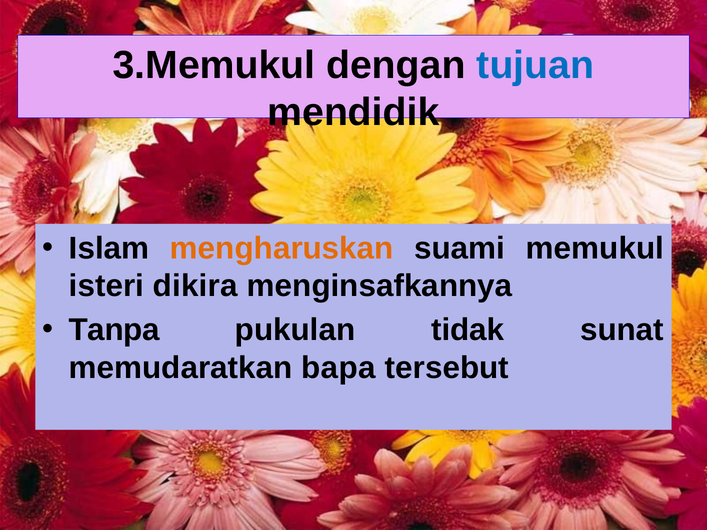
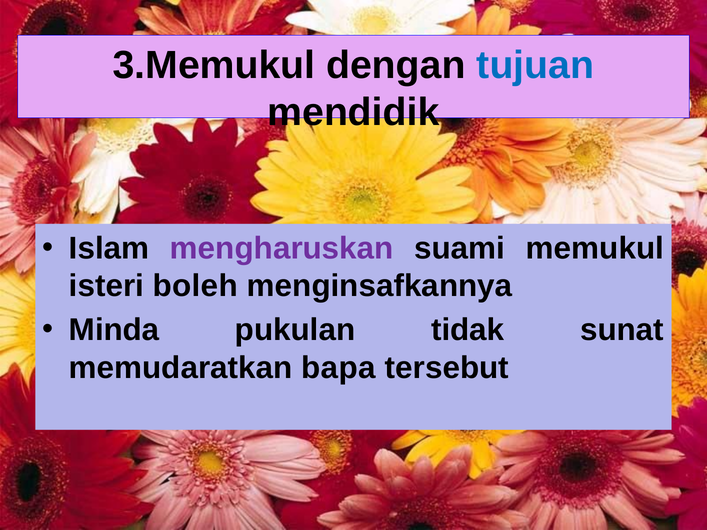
mengharuskan colour: orange -> purple
dikira: dikira -> boleh
Tanpa: Tanpa -> Minda
